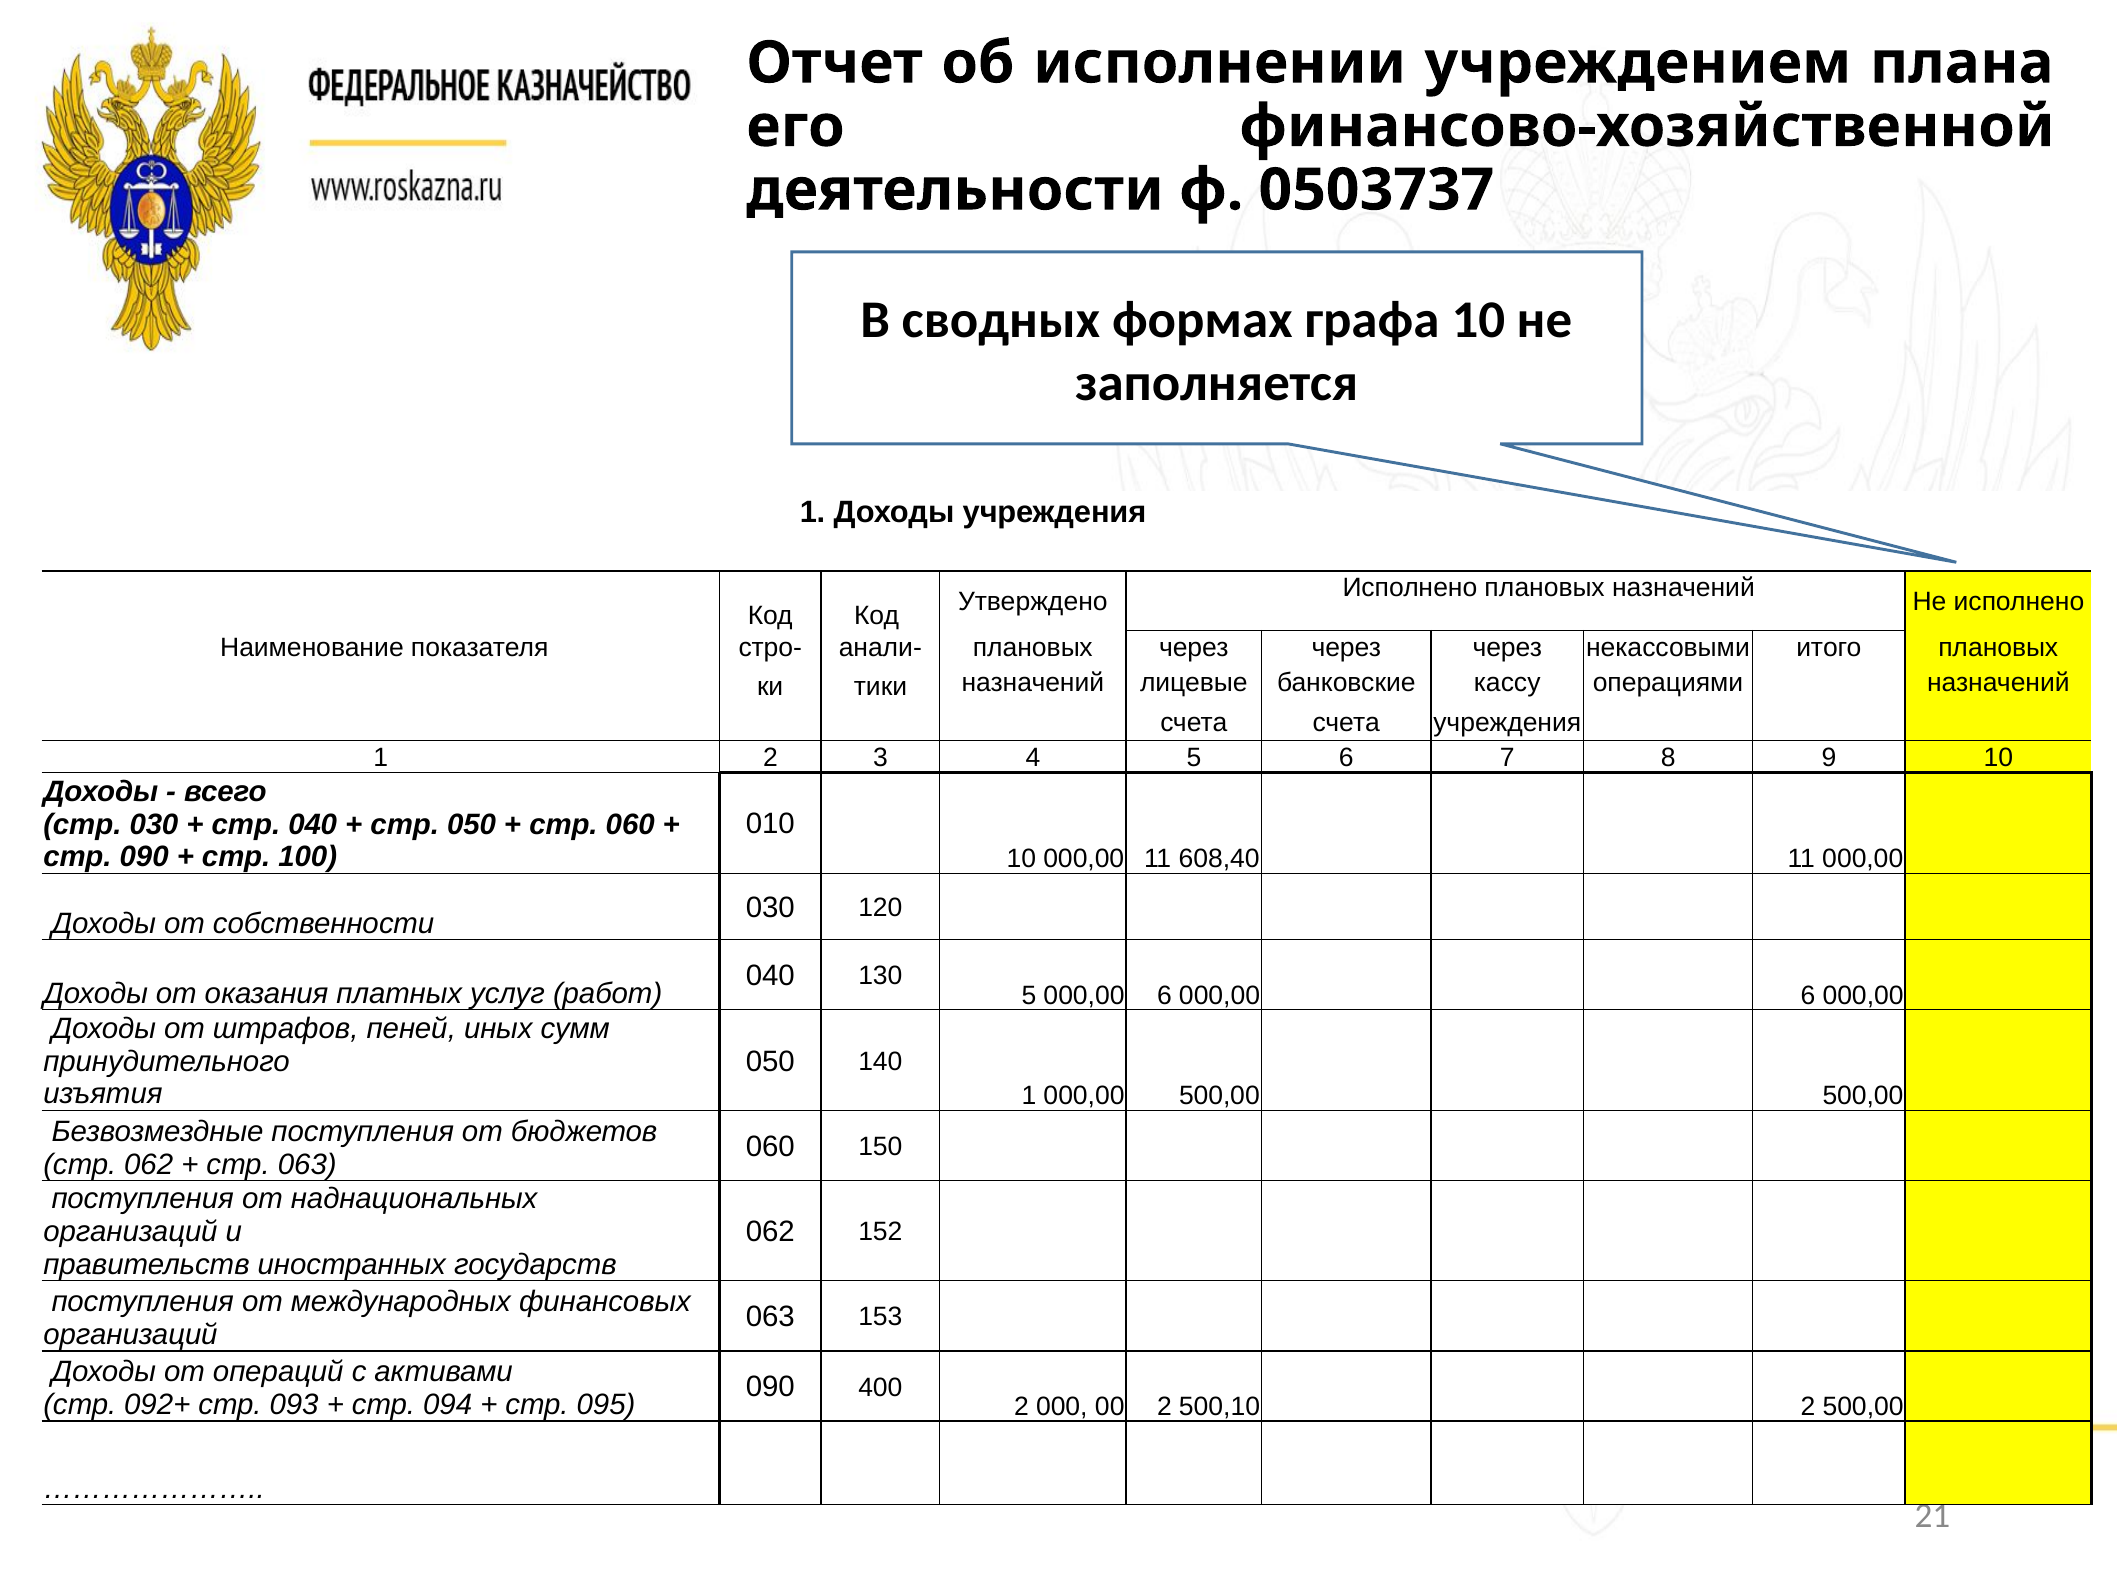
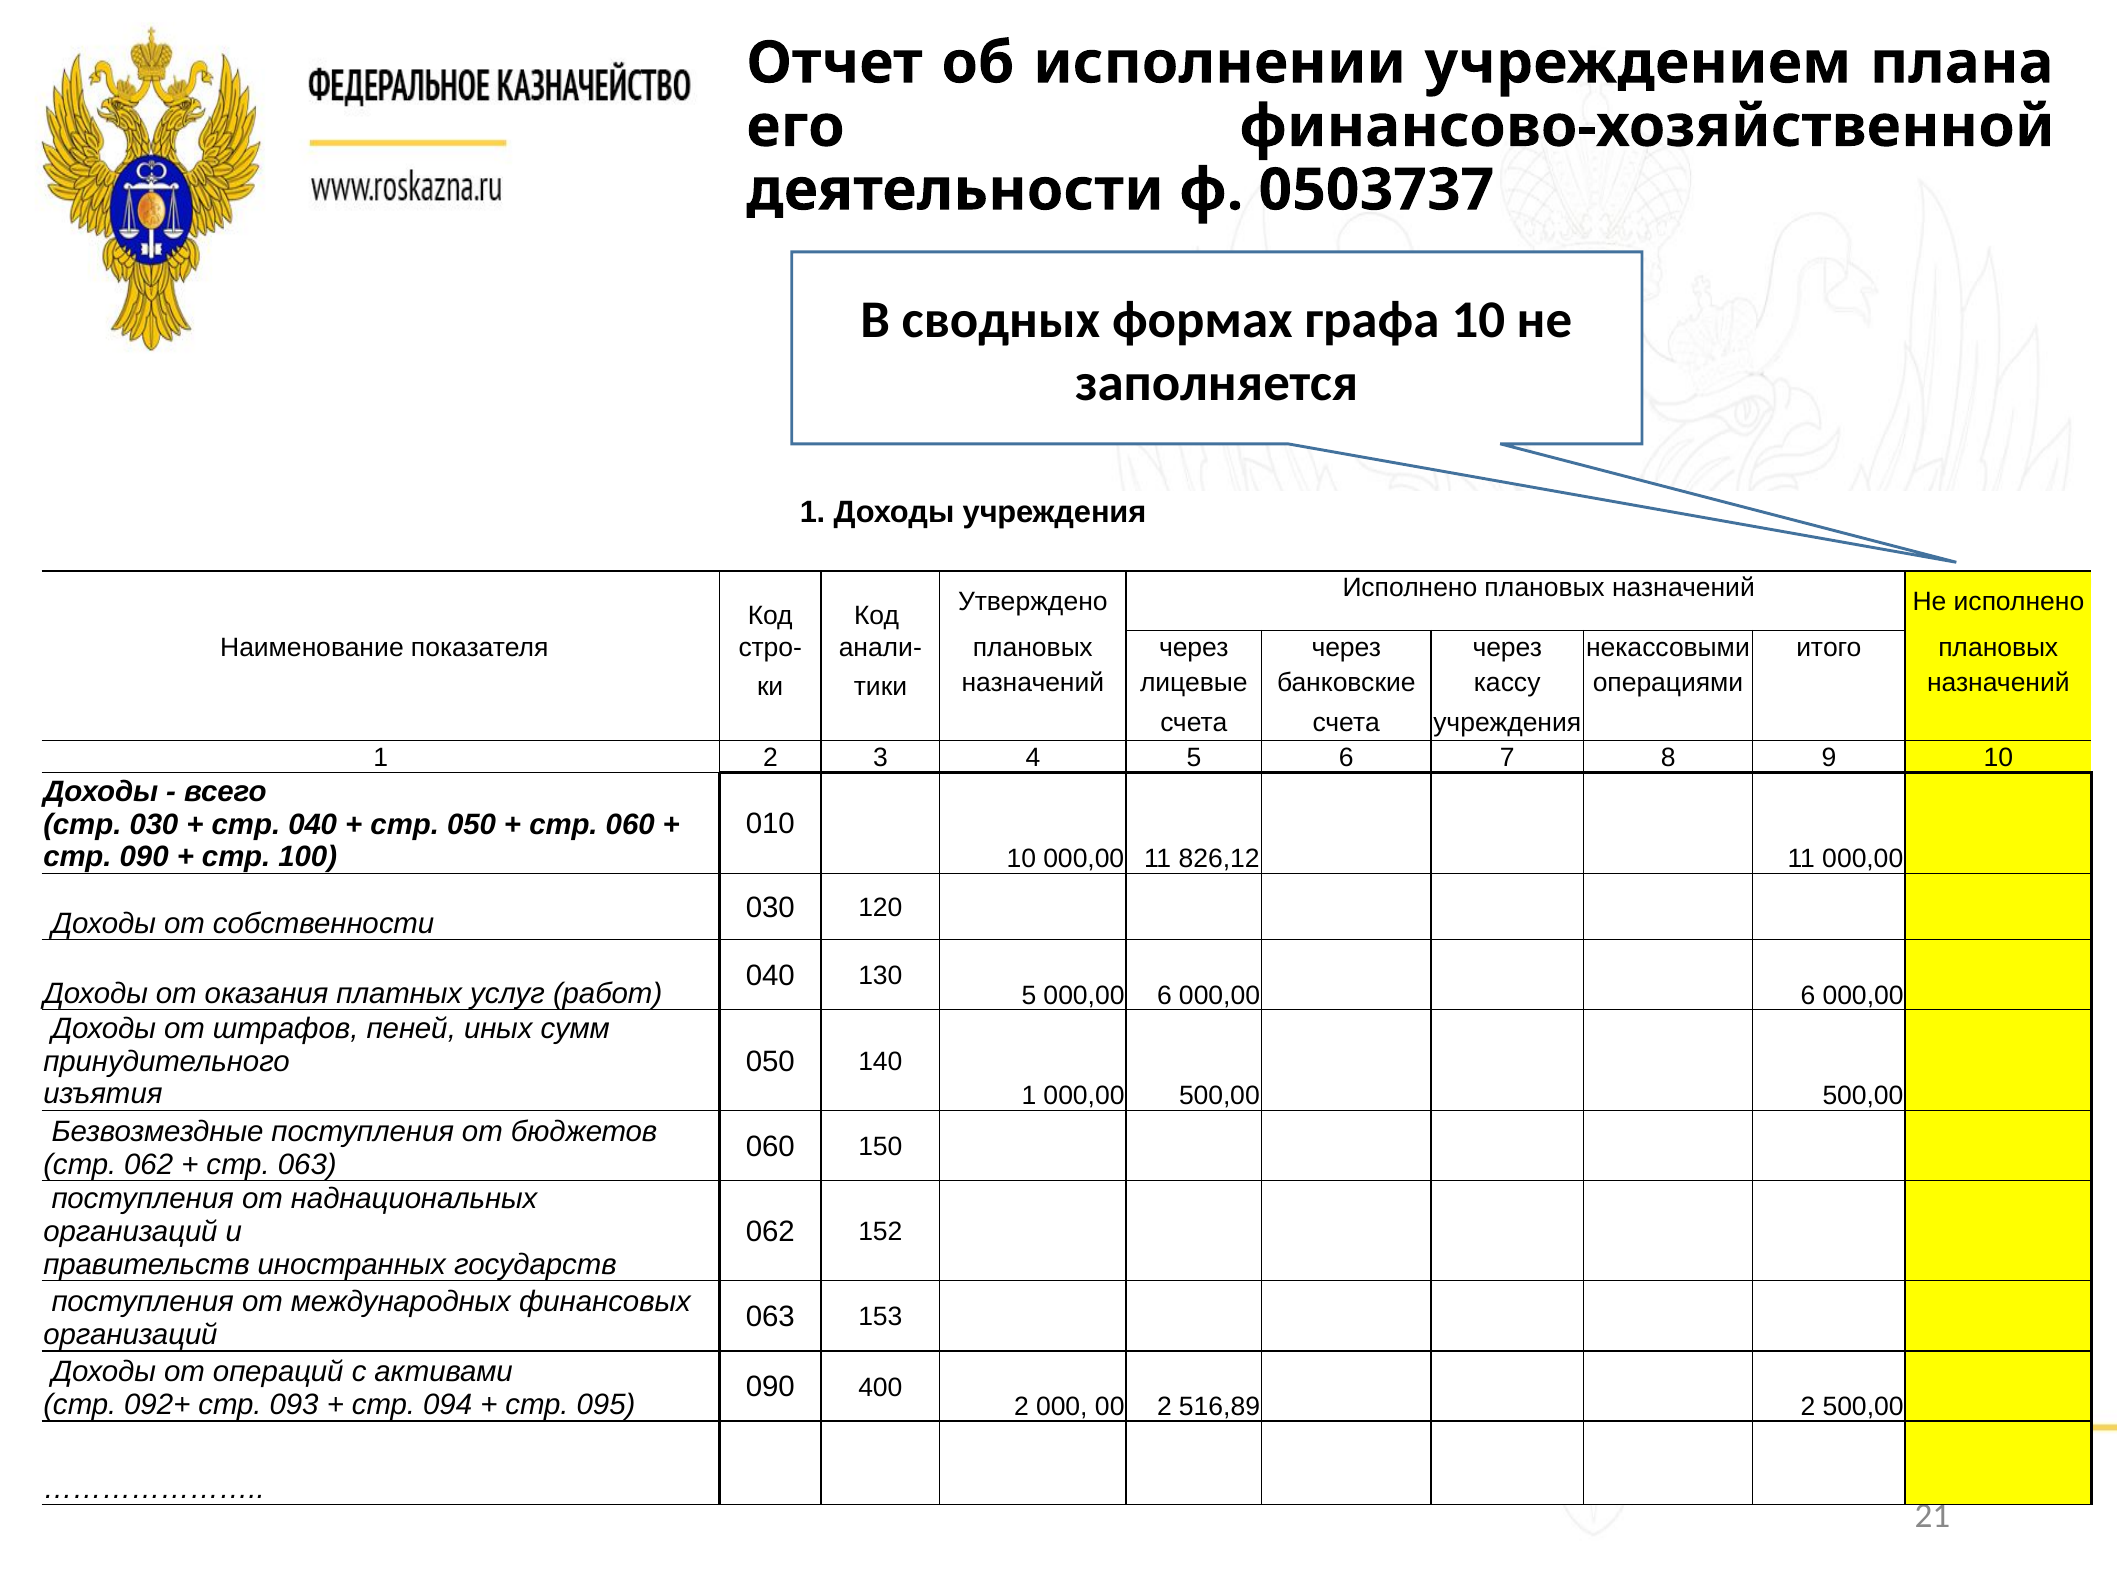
608,40: 608,40 -> 826,12
500,10: 500,10 -> 516,89
